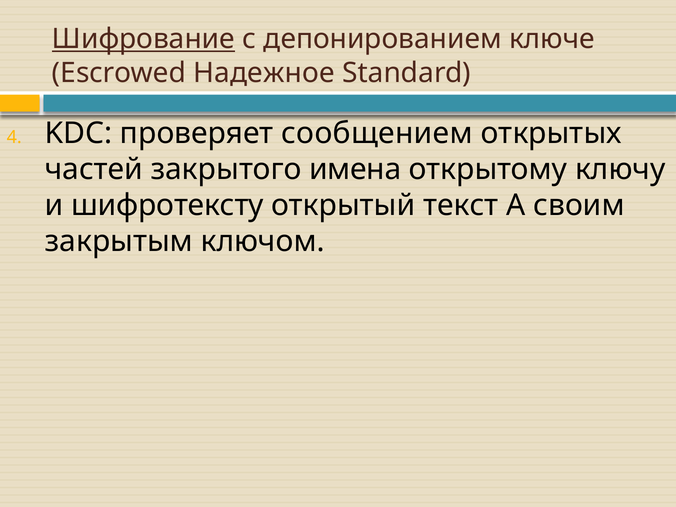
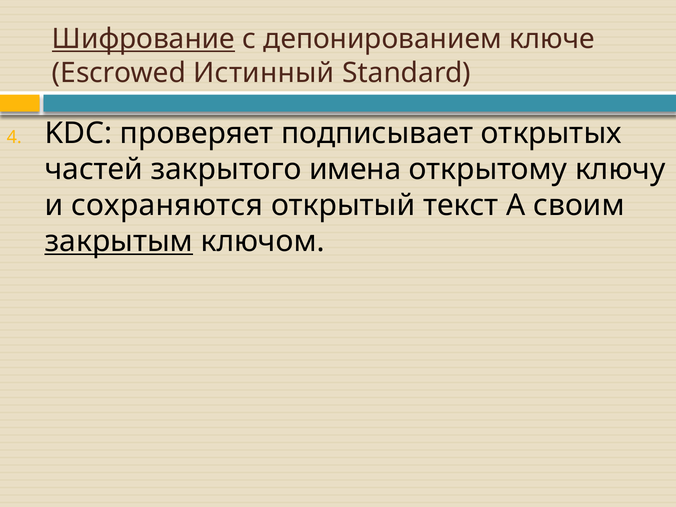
Надежное: Надежное -> Истинный
сообщением: сообщением -> подписывает
шифротексту: шифротексту -> сохраняются
закрытым underline: none -> present
